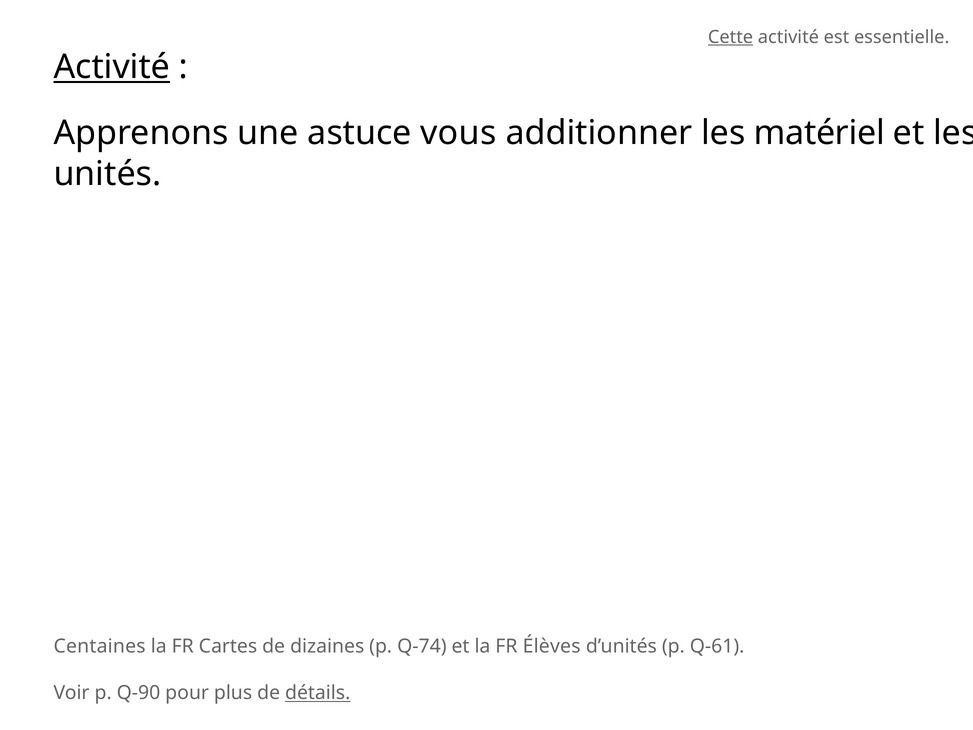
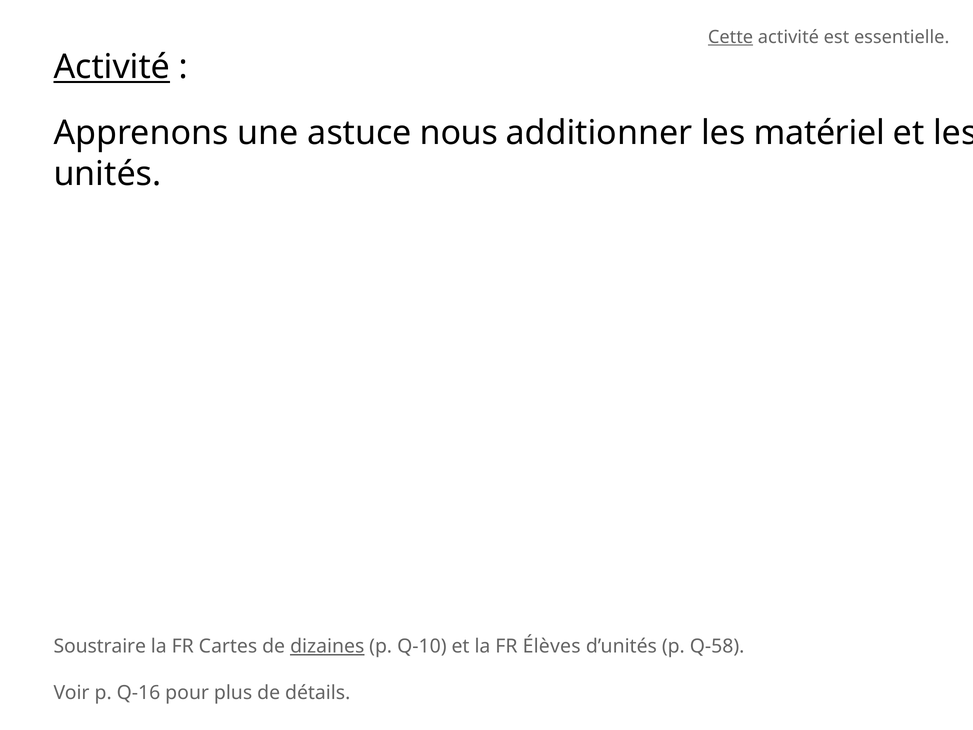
vous: vous -> nous
Centaines: Centaines -> Soustraire
dizaines underline: none -> present
Q-74: Q-74 -> Q-10
Q-61: Q-61 -> Q-58
Q-90: Q-90 -> Q-16
détails underline: present -> none
